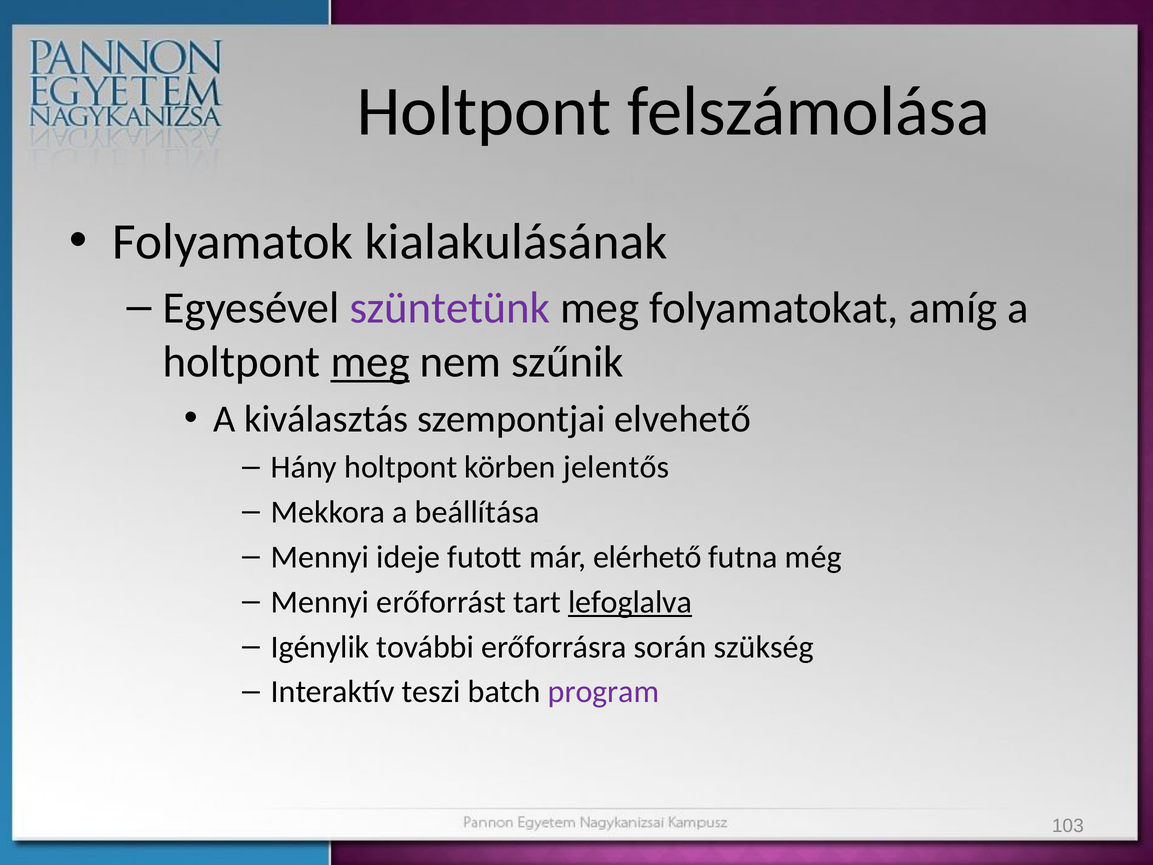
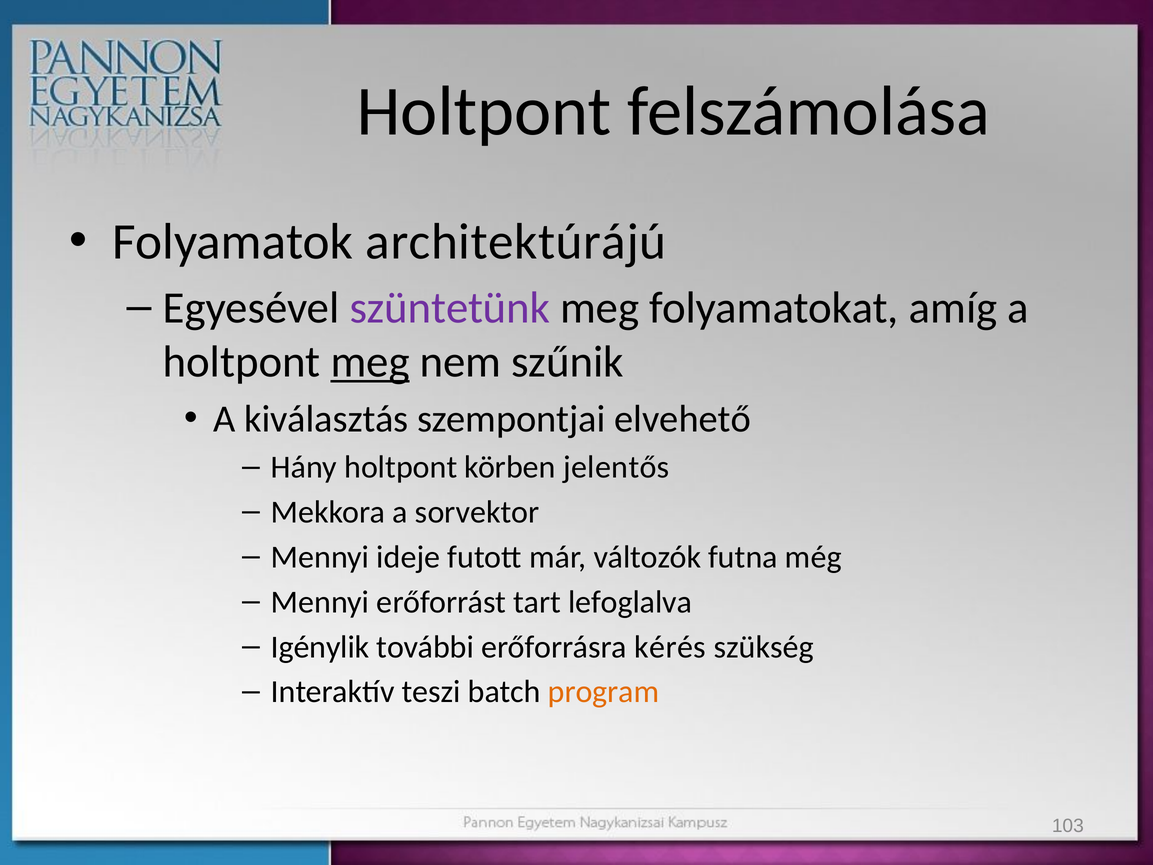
kialakulásának: kialakulásának -> architektúrájú
beállítása: beállítása -> sorvektor
elérhető: elérhető -> változók
lefoglalva underline: present -> none
során: során -> kérés
program colour: purple -> orange
